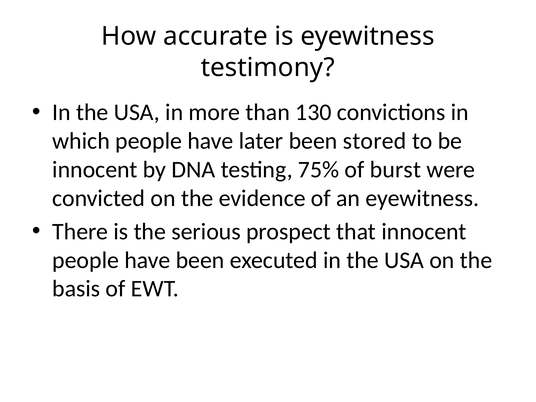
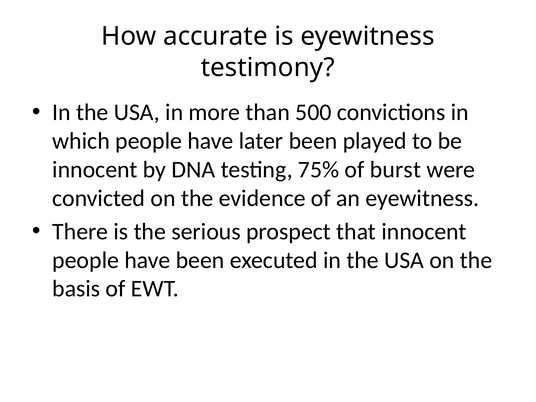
130: 130 -> 500
stored: stored -> played
